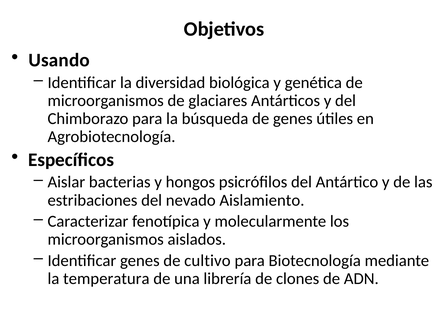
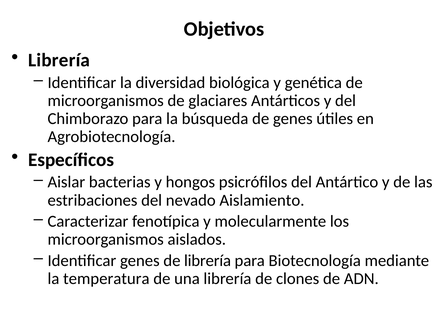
Usando at (59, 60): Usando -> Librería
de cultivo: cultivo -> librería
